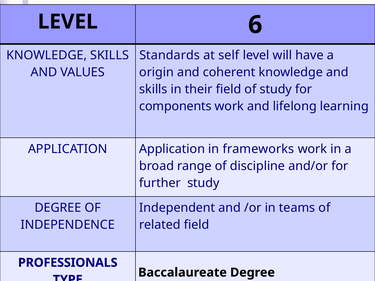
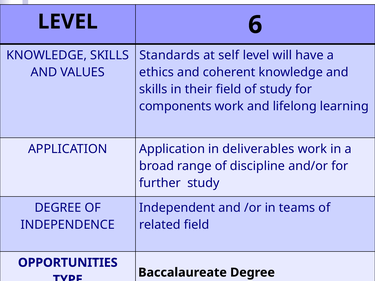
origin: origin -> ethics
frameworks: frameworks -> deliverables
PROFESSIONALS: PROFESSIONALS -> OPPORTUNITIES
